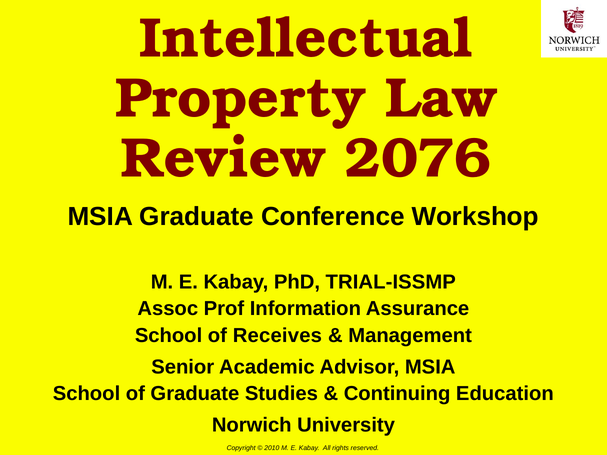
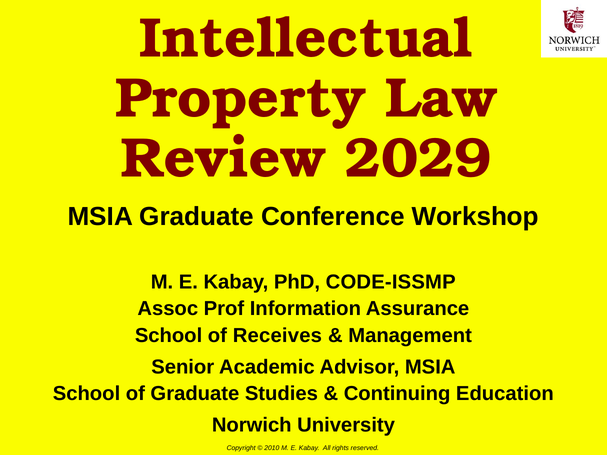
2076: 2076 -> 2029
TRIAL-ISSMP: TRIAL-ISSMP -> CODE-ISSMP
